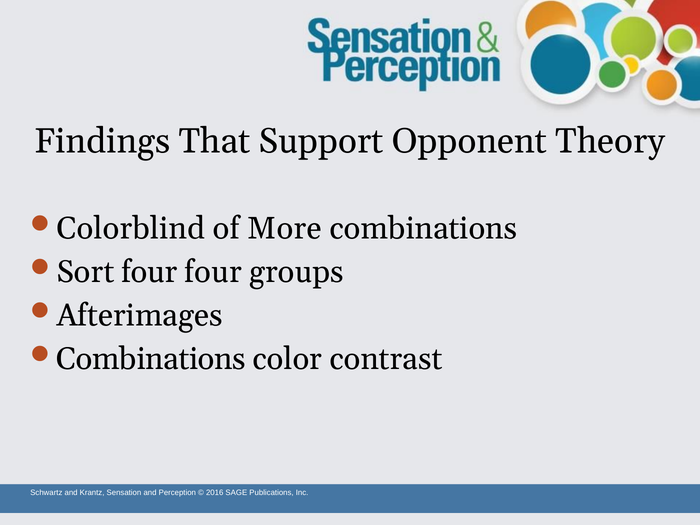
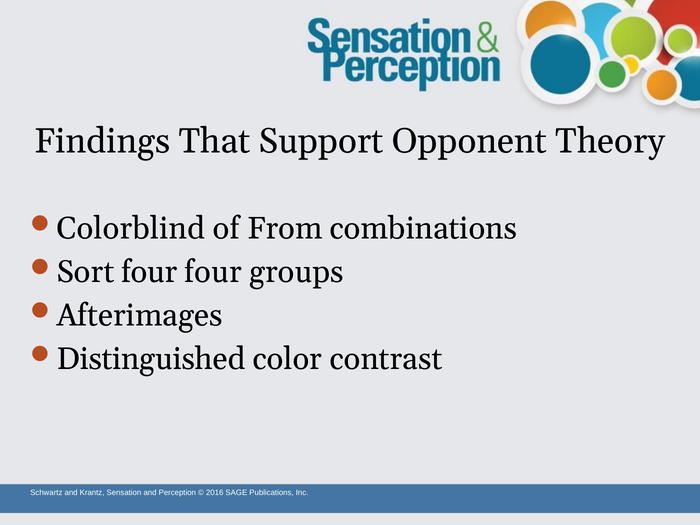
More: More -> From
Combinations at (151, 359): Combinations -> Distinguished
